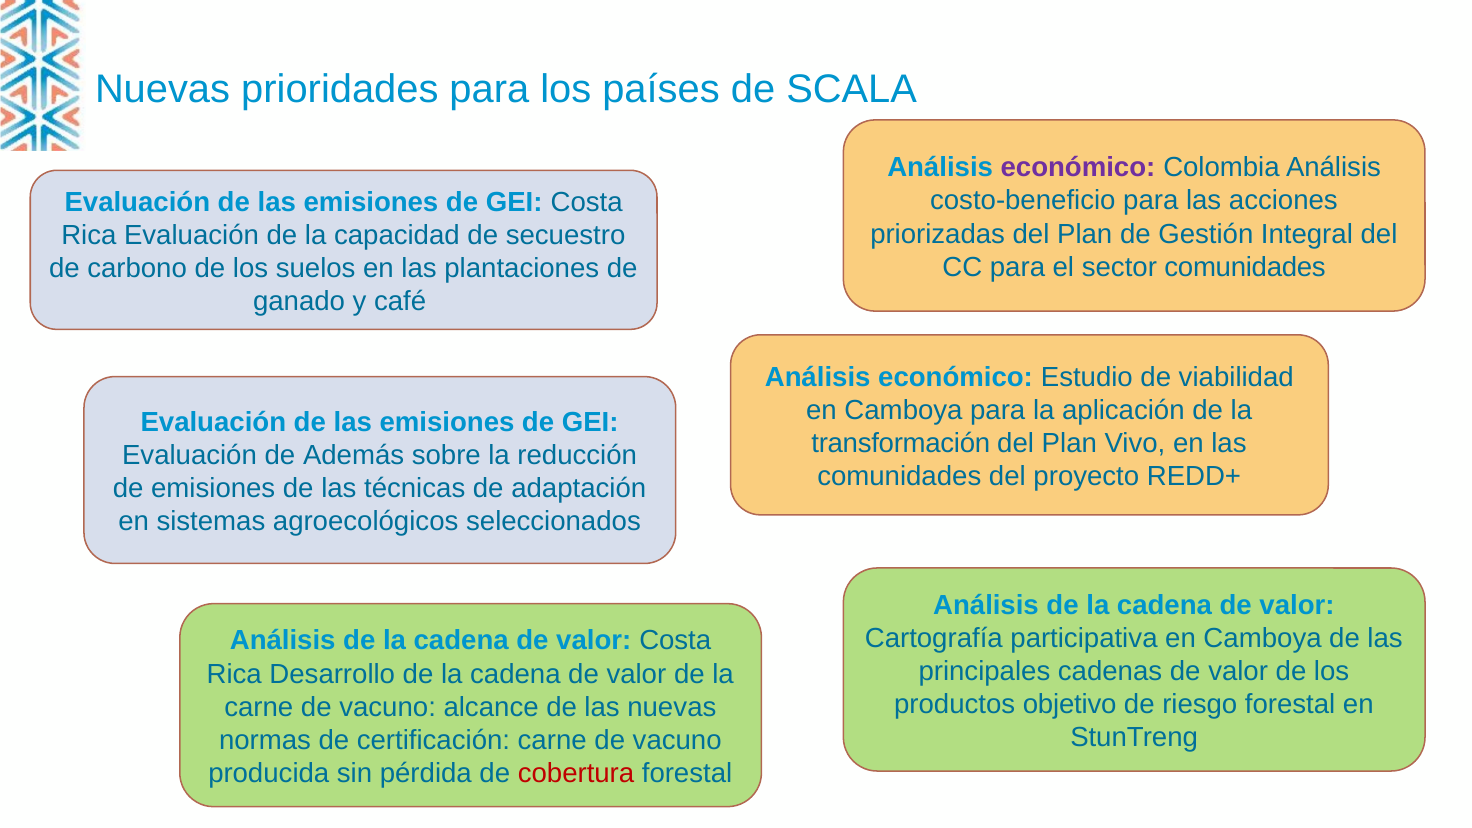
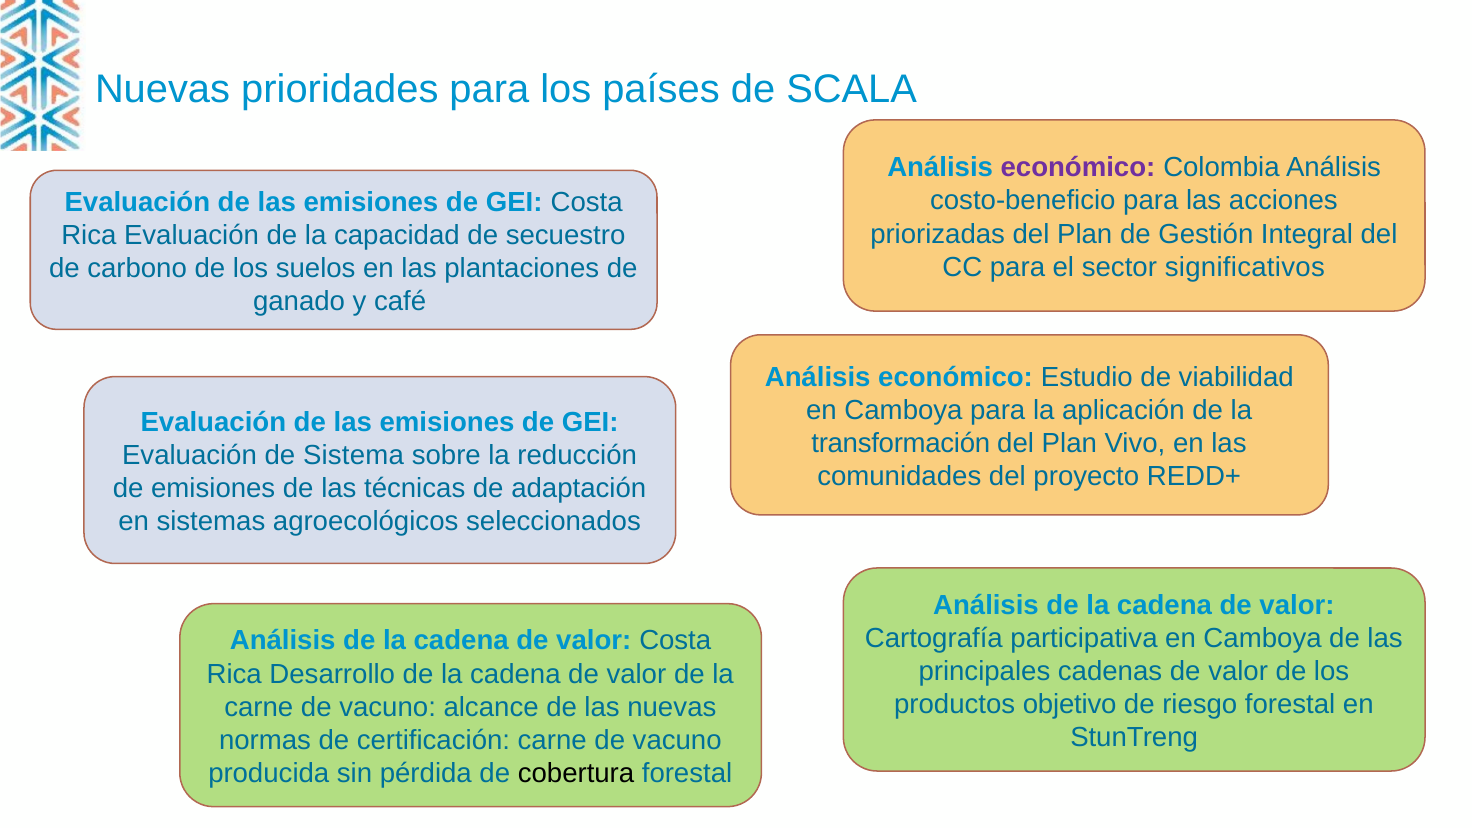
sector comunidades: comunidades -> significativos
Además: Además -> Sistema
cobertura colour: red -> black
